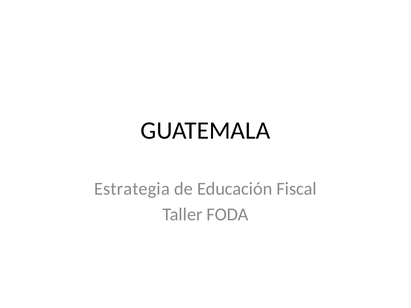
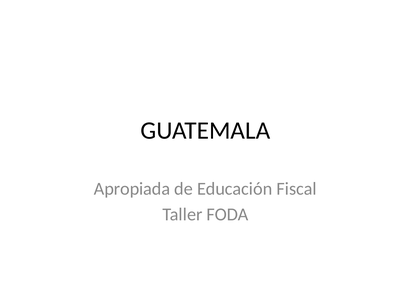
Estrategia: Estrategia -> Apropiada
